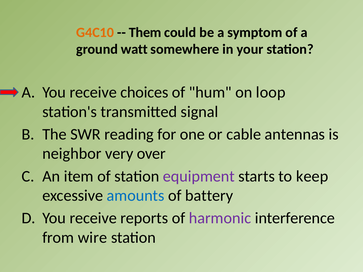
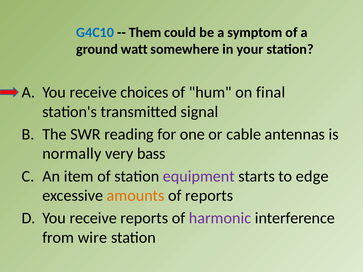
G4C10 colour: orange -> blue
loop: loop -> final
neighbor: neighbor -> normally
over: over -> bass
keep: keep -> edge
amounts colour: blue -> orange
of battery: battery -> reports
